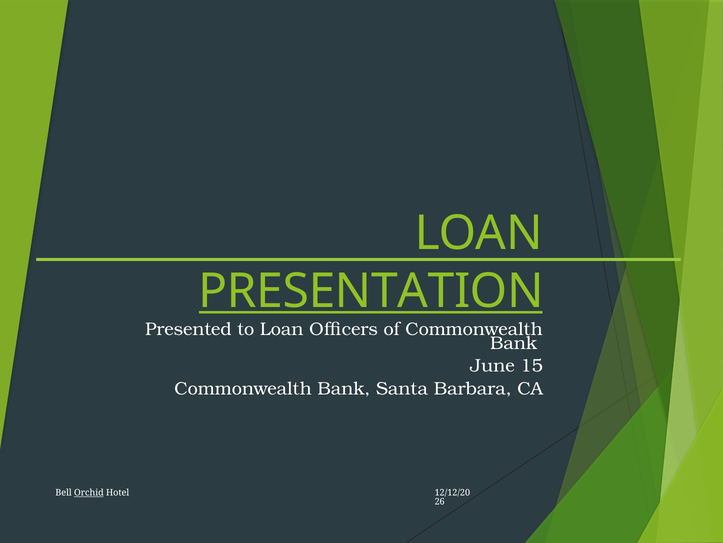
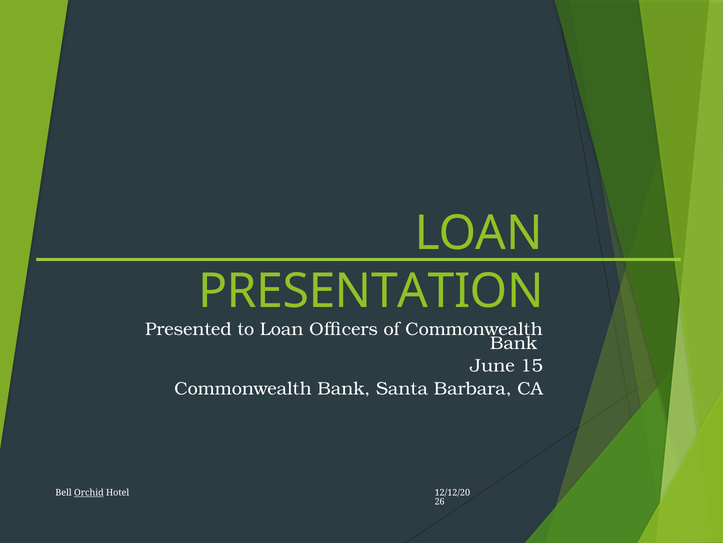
PRESENTATION underline: present -> none
